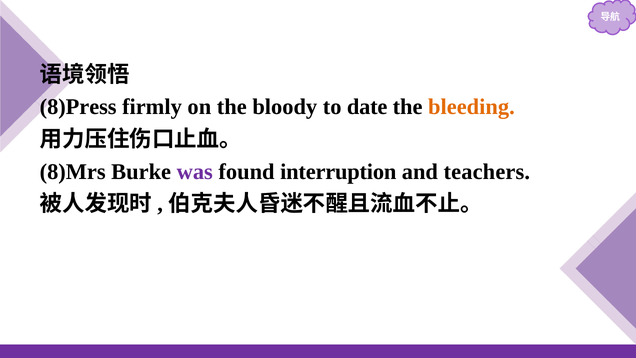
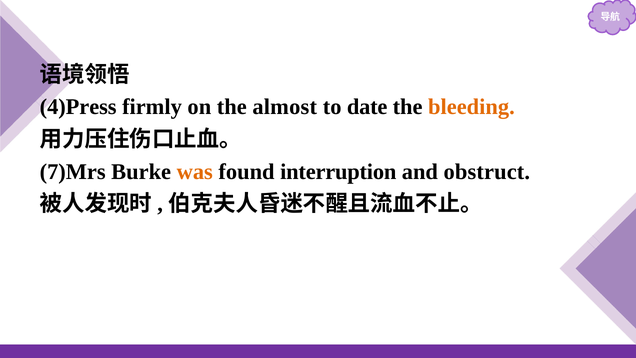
8)Press: 8)Press -> 4)Press
bloody: bloody -> almost
8)Mrs: 8)Mrs -> 7)Mrs
was colour: purple -> orange
teachers: teachers -> obstruct
